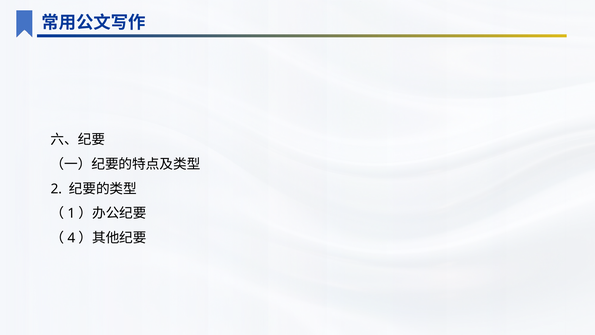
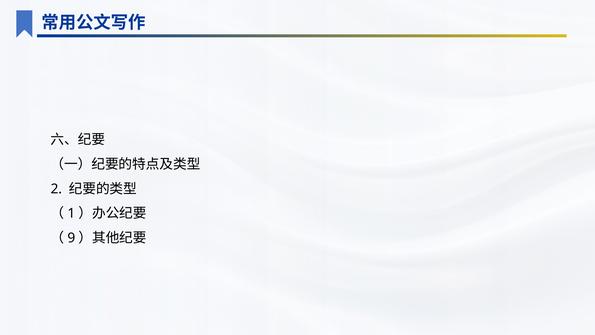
4: 4 -> 9
